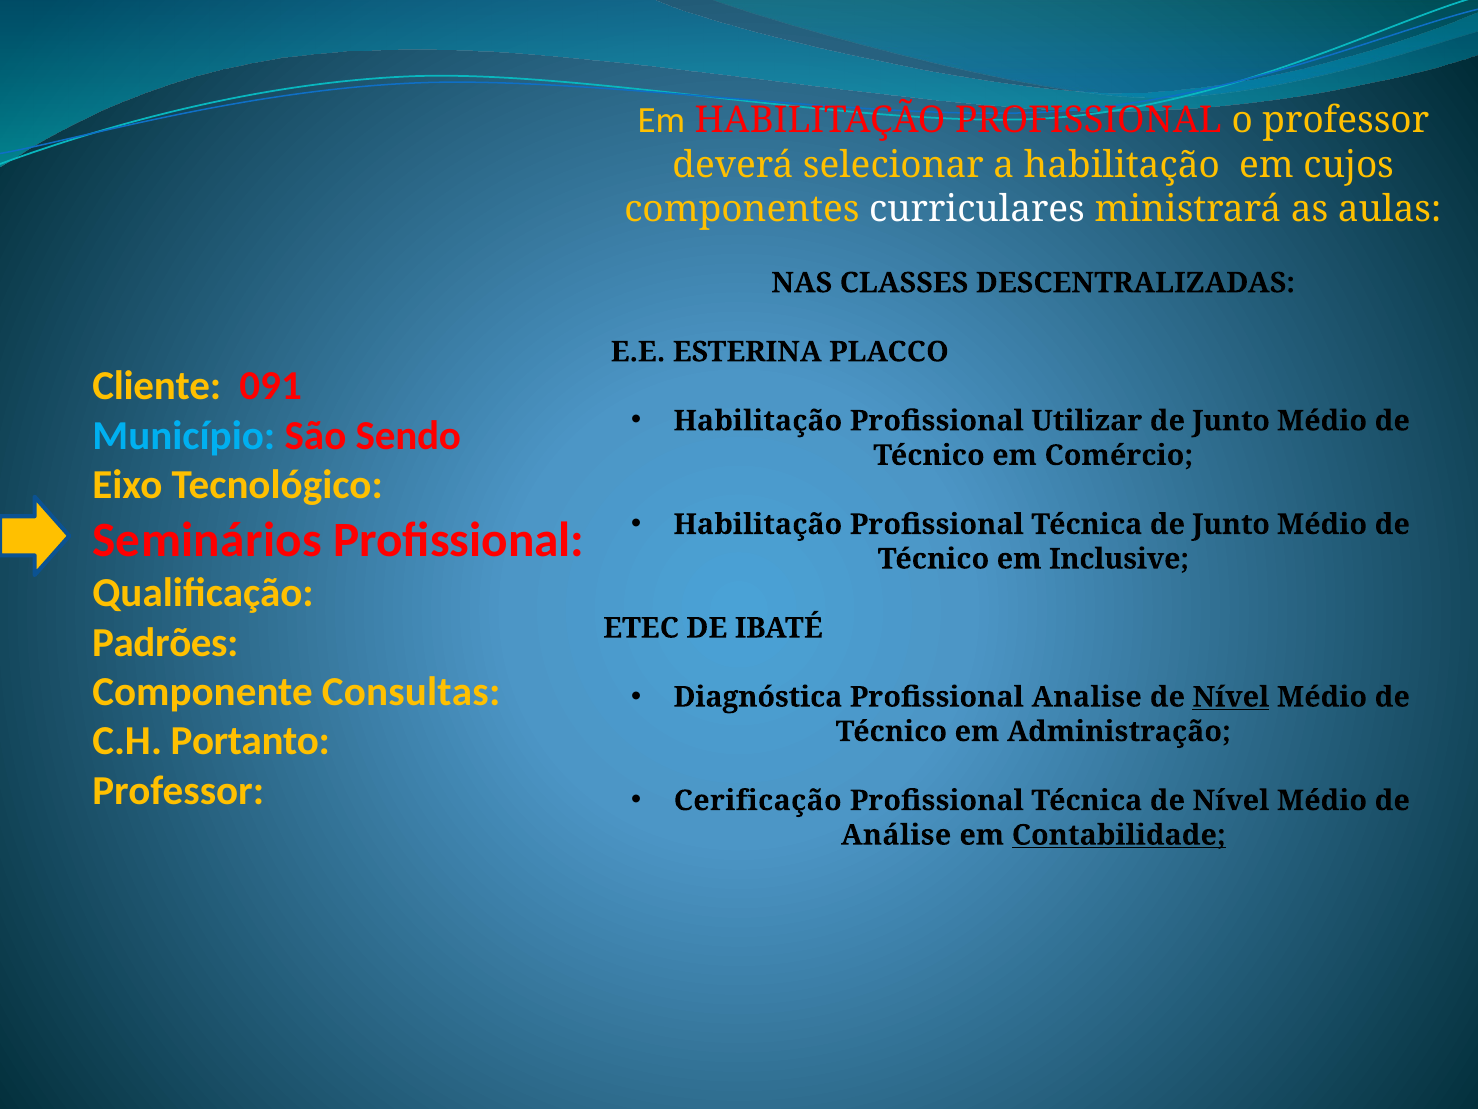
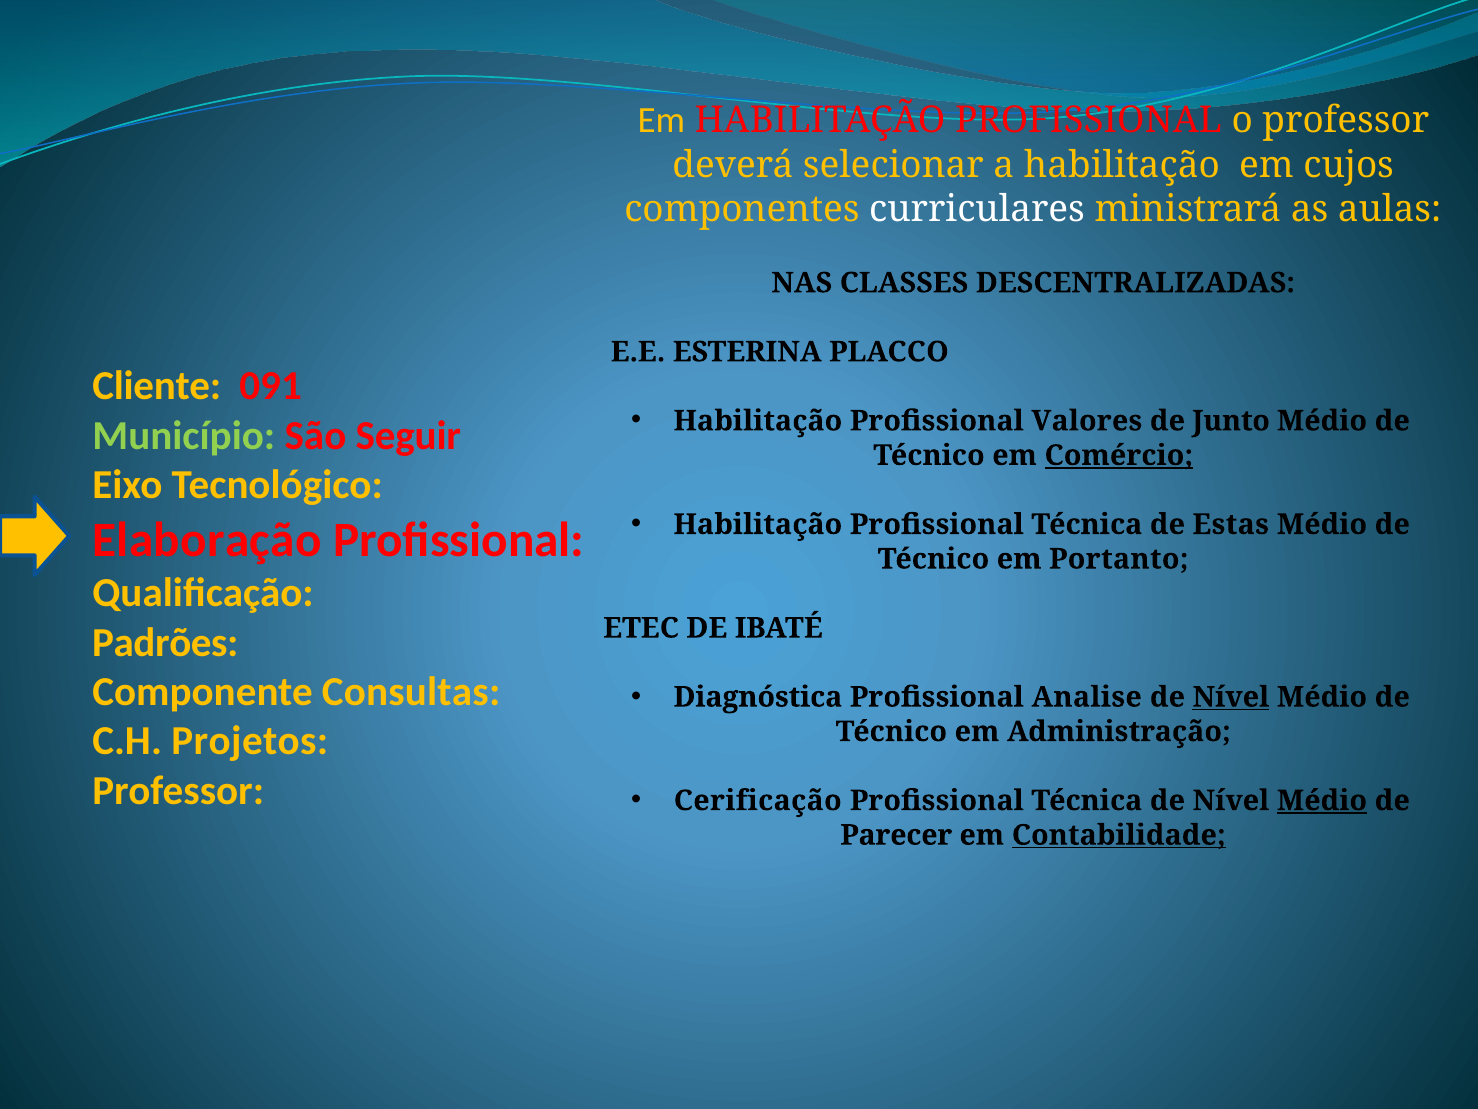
Utilizar: Utilizar -> Valores
Município colour: light blue -> light green
Sendo: Sendo -> Seguir
Comércio underline: none -> present
Técnica de Junto: Junto -> Estas
Seminários: Seminários -> Elaboração
Inclusive: Inclusive -> Portanto
Portanto: Portanto -> Projetos
Médio at (1322, 800) underline: none -> present
Análise: Análise -> Parecer
